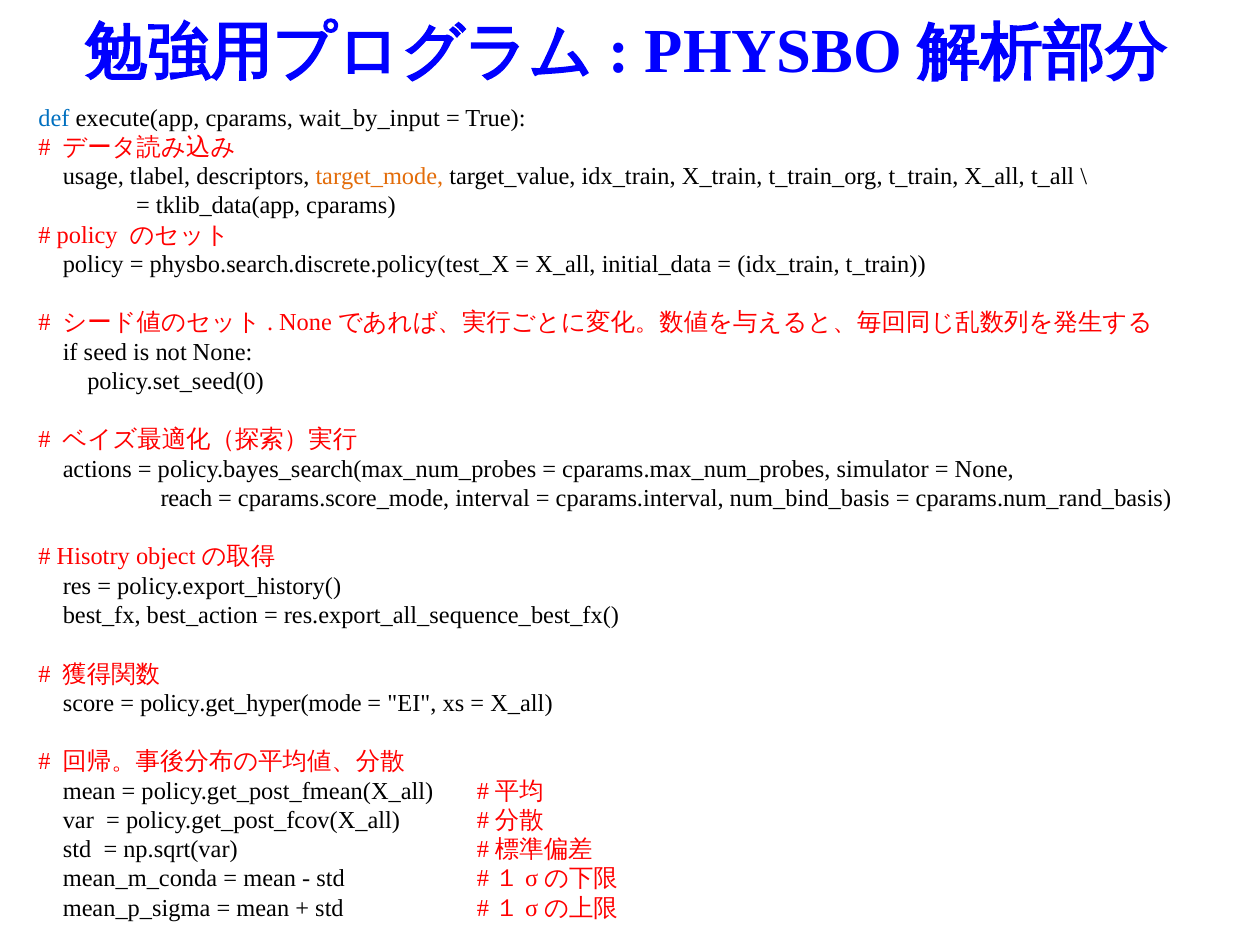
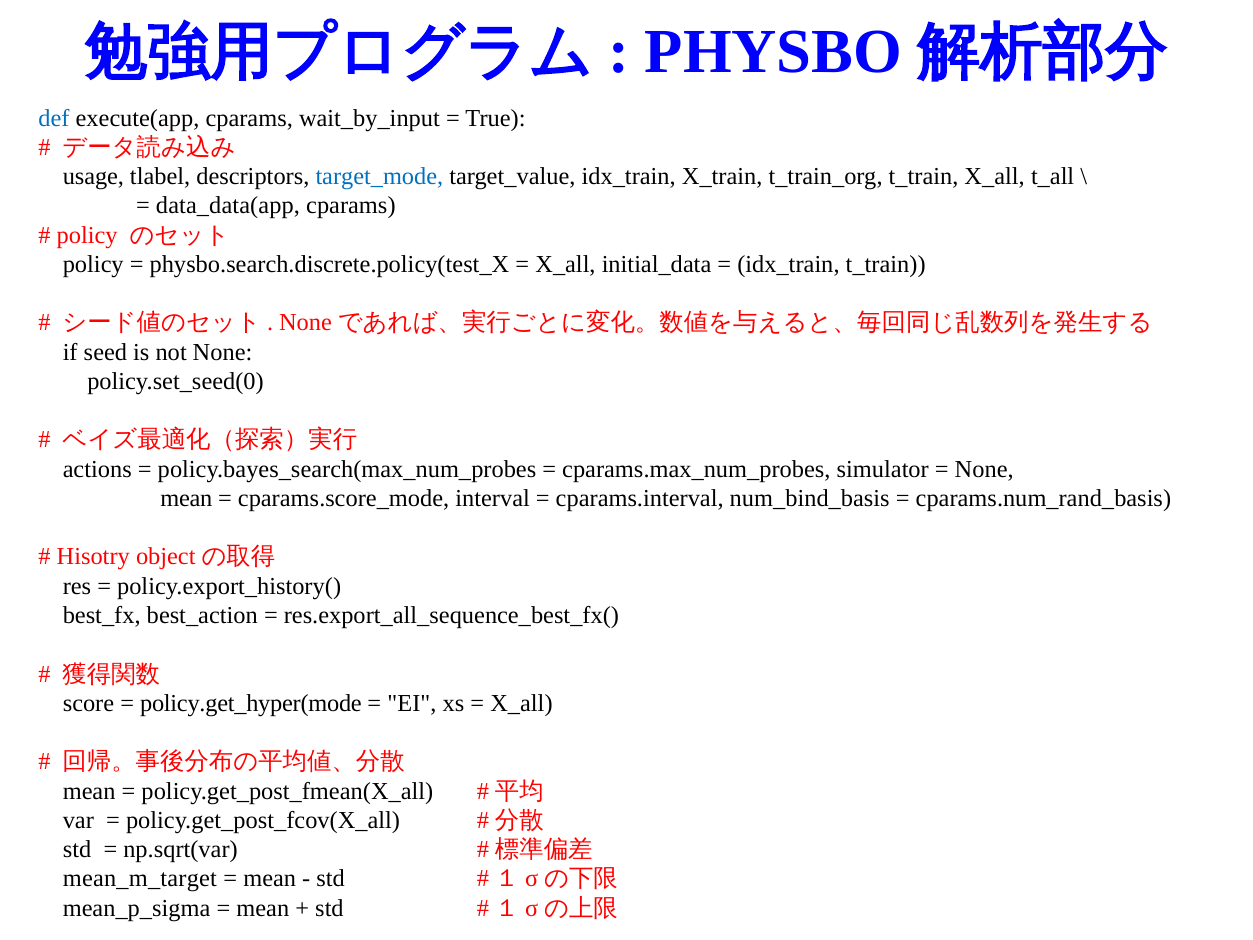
target_mode colour: orange -> blue
tklib_data(app: tklib_data(app -> data_data(app
reach at (186, 498): reach -> mean
mean_m_conda: mean_m_conda -> mean_m_target
